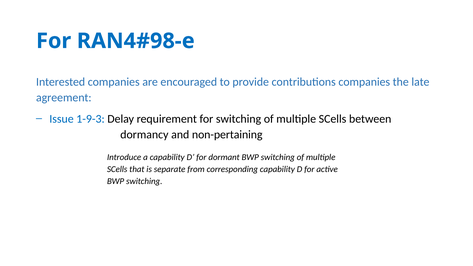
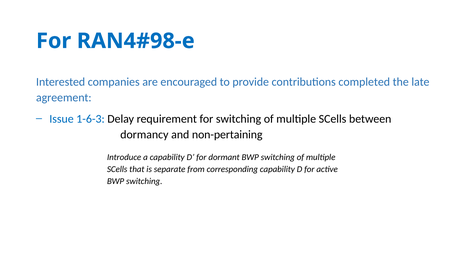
contributions companies: companies -> completed
1-9-3: 1-9-3 -> 1-6-3
